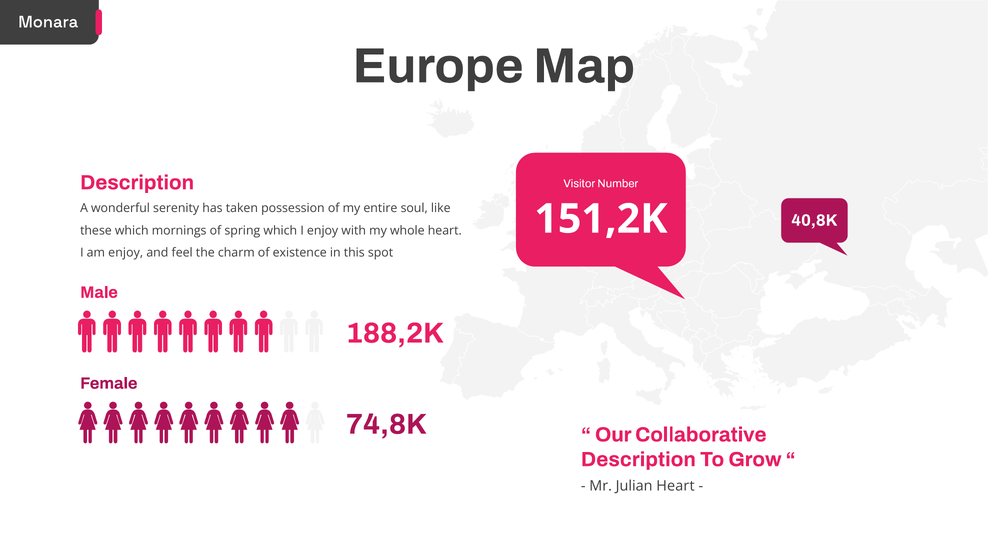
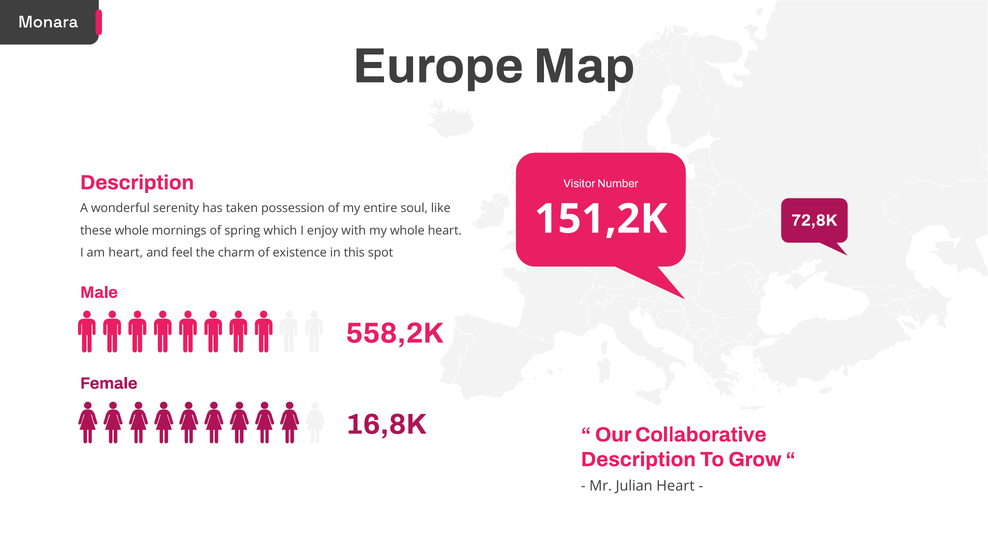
40,8K: 40,8K -> 72,8K
these which: which -> whole
am enjoy: enjoy -> heart
188,2K: 188,2K -> 558,2K
74,8K: 74,8K -> 16,8K
